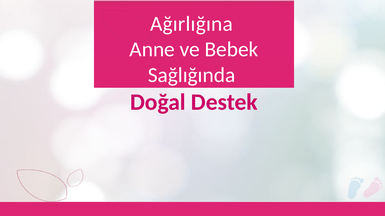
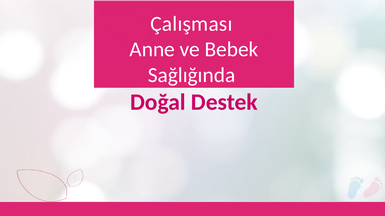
Ağırlığına: Ağırlığına -> Çalışması
